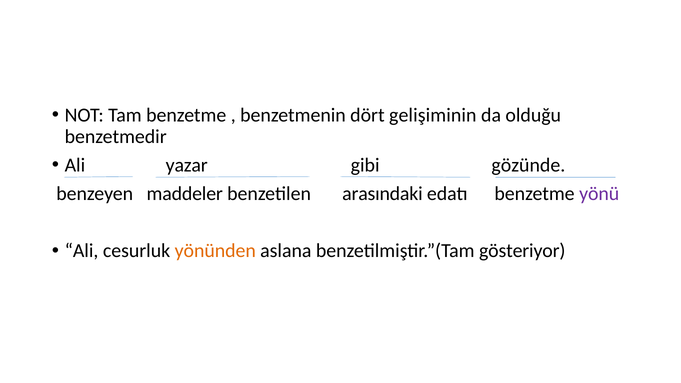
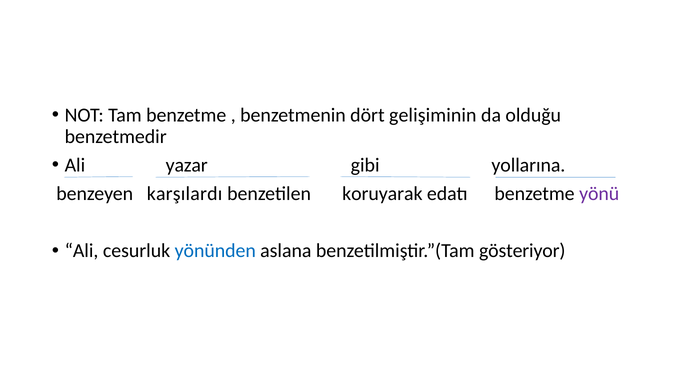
gözünde: gözünde -> yollarına
maddeler: maddeler -> karşılardı
arasındaki: arasındaki -> koruyarak
yönünden colour: orange -> blue
